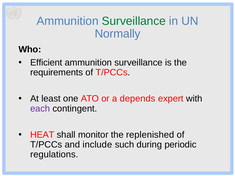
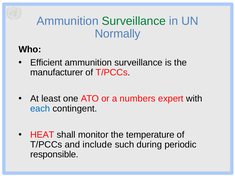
requirements: requirements -> manufacturer
depends: depends -> numbers
each colour: purple -> blue
replenished: replenished -> temperature
regulations: regulations -> responsible
